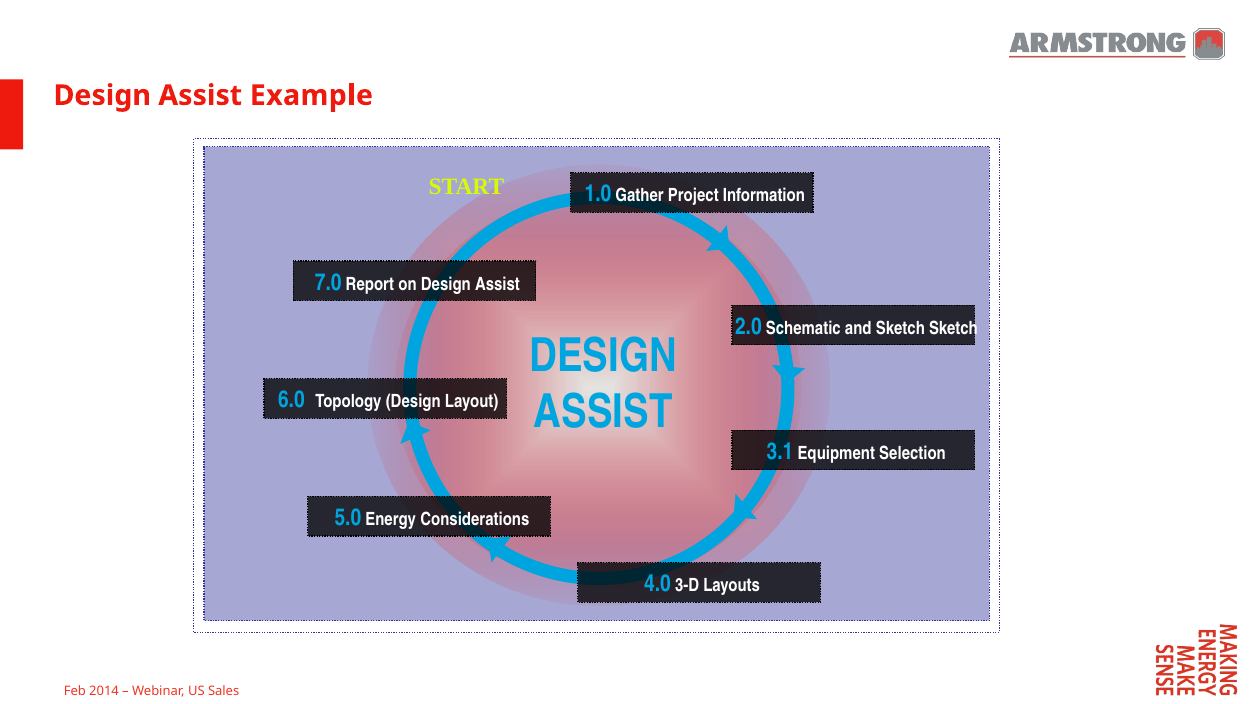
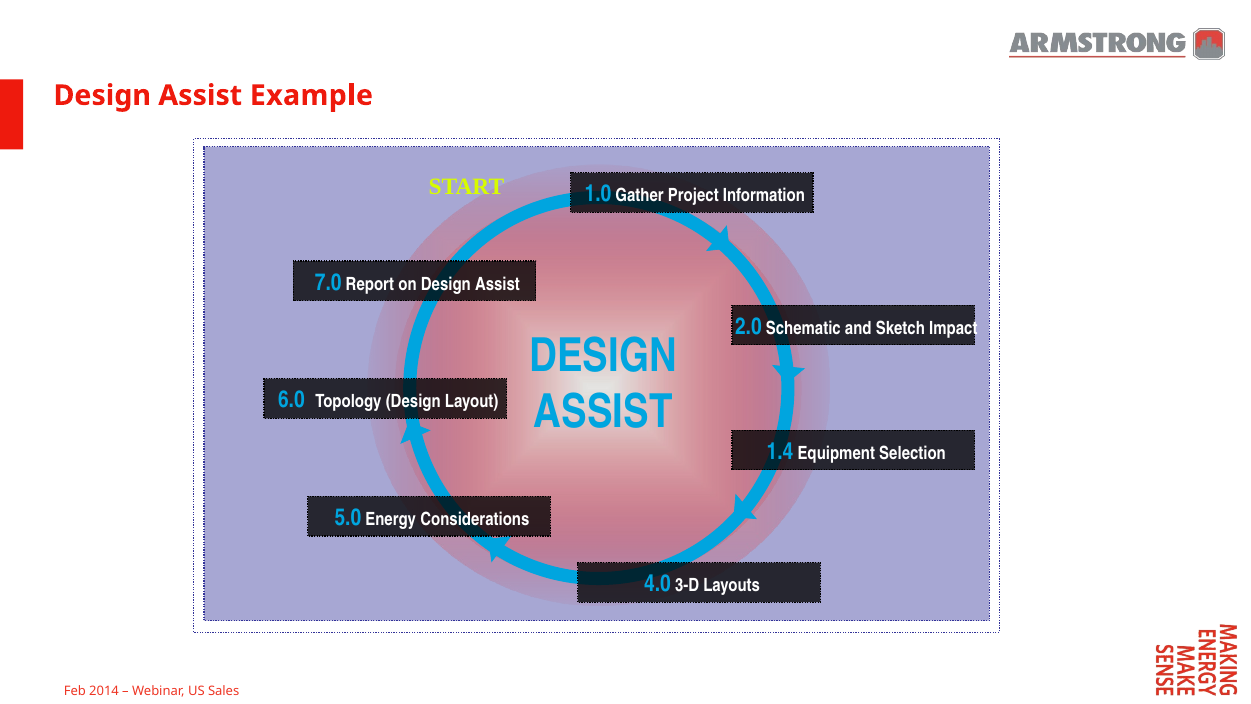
Sketch Sketch: Sketch -> Impact
3.1: 3.1 -> 1.4
